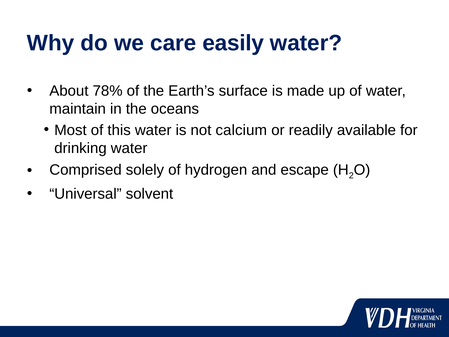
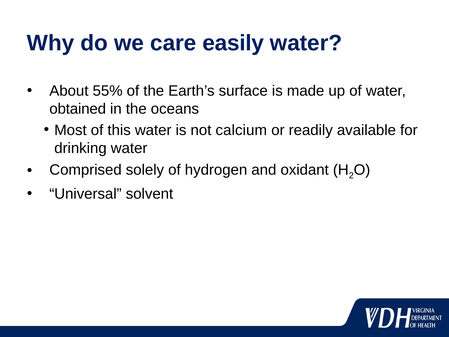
78%: 78% -> 55%
maintain: maintain -> obtained
escape: escape -> oxidant
